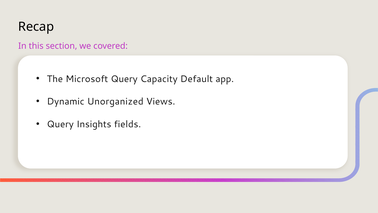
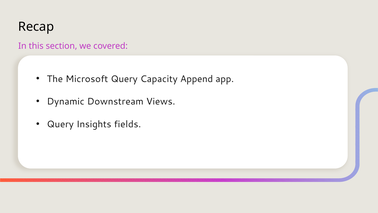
Default: Default -> Append
Unorganized: Unorganized -> Downstream
